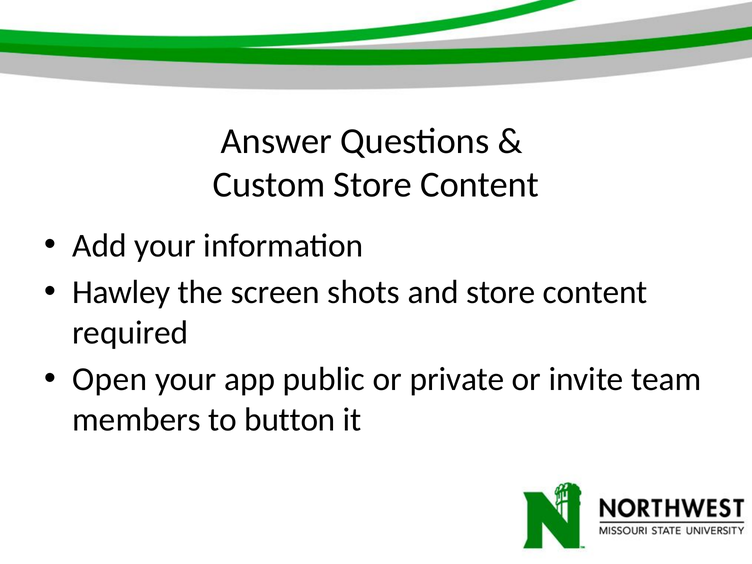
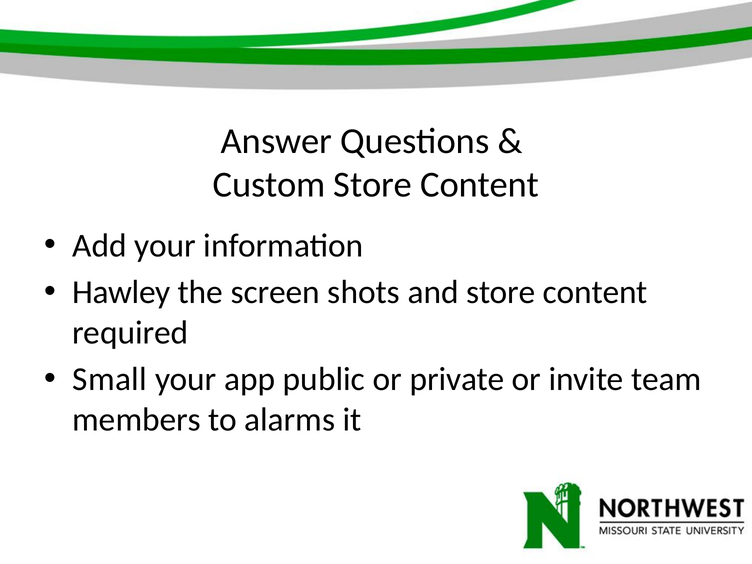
Open: Open -> Small
button: button -> alarms
